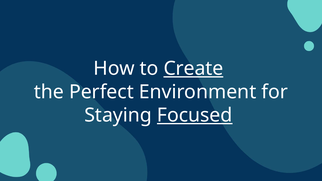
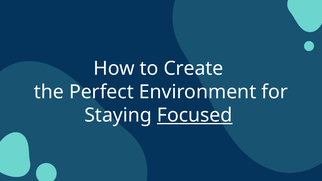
Create underline: present -> none
